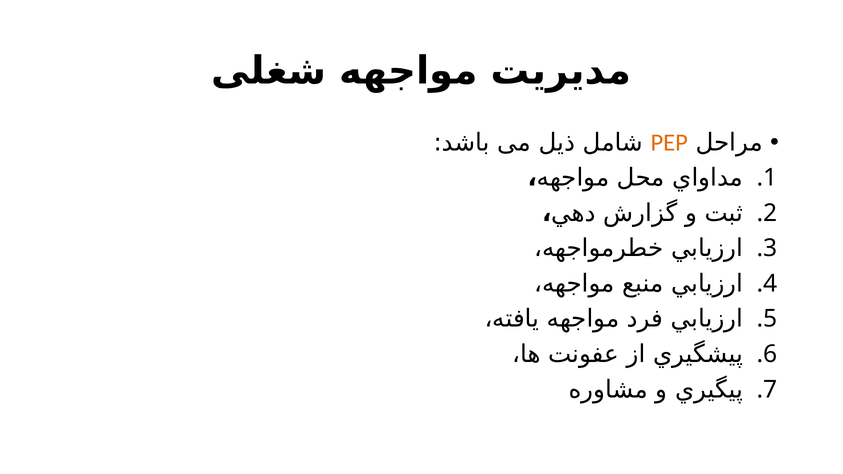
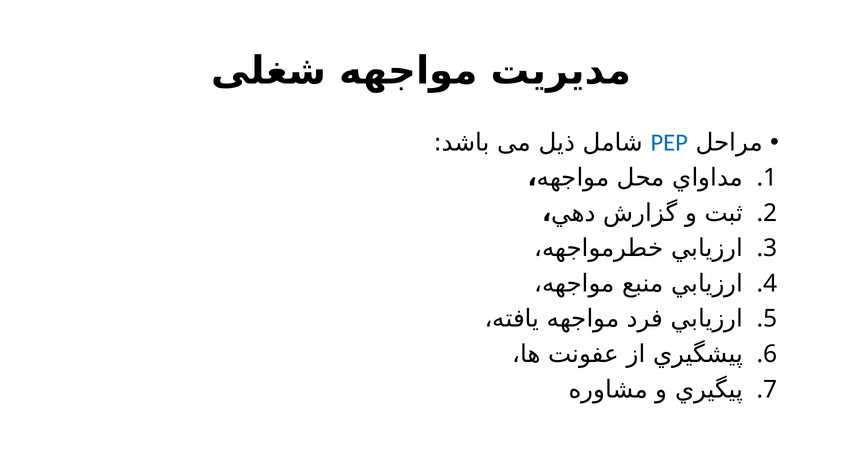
PEP colour: orange -> blue
